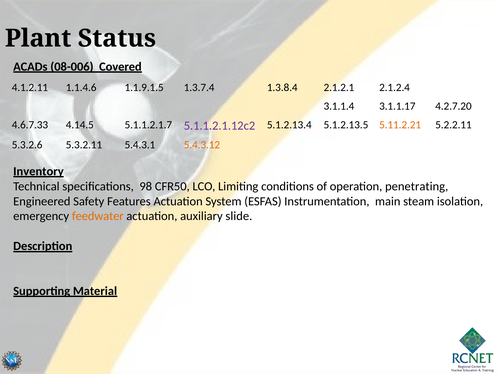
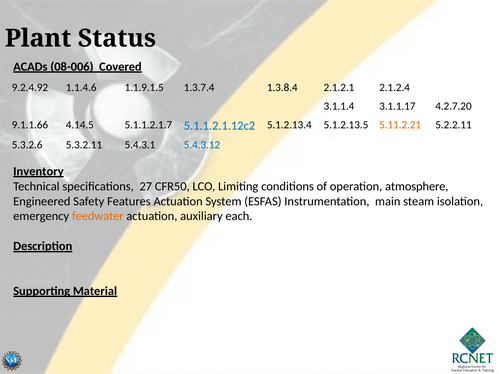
4.1.2.11: 4.1.2.11 -> 9.2.4.92
4.6.7.33: 4.6.7.33 -> 9.1.1.66
5.1.1.2.1.12c2 colour: purple -> blue
5.4.3.12 colour: orange -> blue
98: 98 -> 27
penetrating: penetrating -> atmosphere
slide: slide -> each
